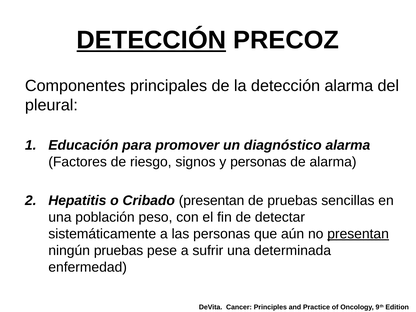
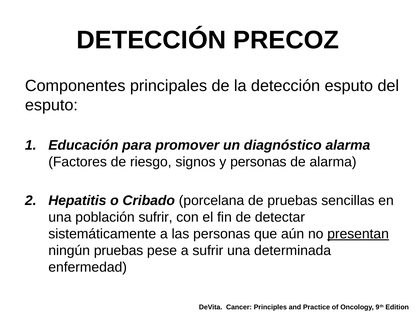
DETECCIÓN at (151, 40) underline: present -> none
detección alarma: alarma -> esputo
pleural at (51, 105): pleural -> esputo
Cribado presentan: presentan -> porcelana
población peso: peso -> sufrir
